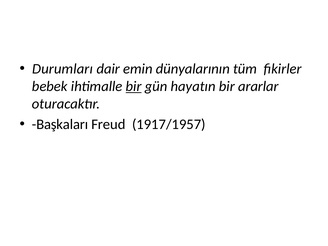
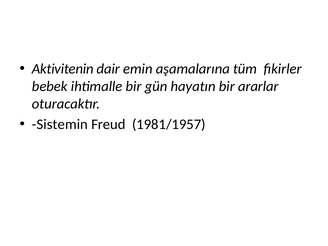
Durumları: Durumları -> Aktivitenin
dünyalarının: dünyalarının -> aşamalarına
bir at (134, 86) underline: present -> none
Başkaları: Başkaları -> Sistemin
1917/1957: 1917/1957 -> 1981/1957
